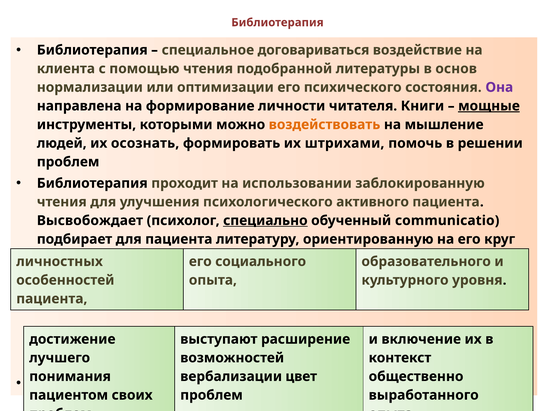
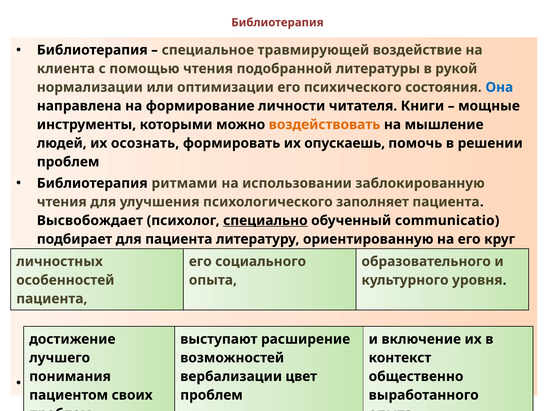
договариваться: договариваться -> травмирующей
основ: основ -> рукой
Она colour: purple -> blue
мощные underline: present -> none
штрихами: штрихами -> опускаешь
проходит: проходит -> ритмами
активного: активного -> заполняет
